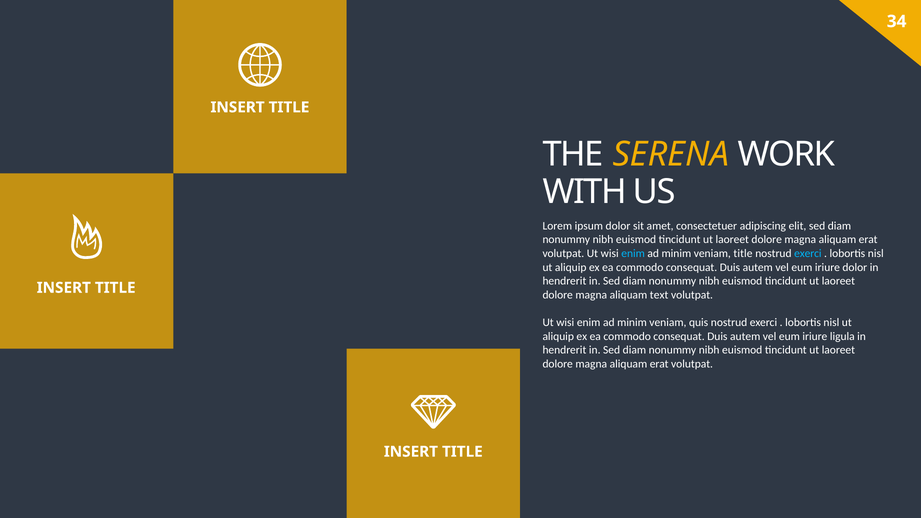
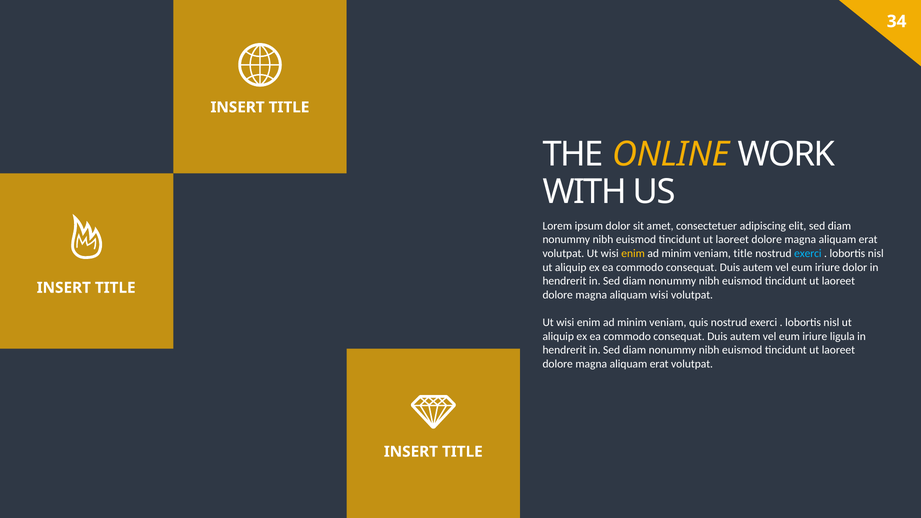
SERENA: SERENA -> ONLINE
enim at (633, 253) colour: light blue -> yellow
aliquam text: text -> wisi
